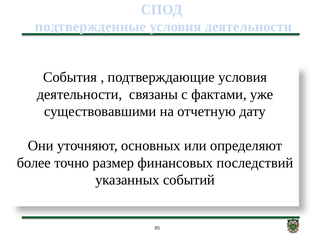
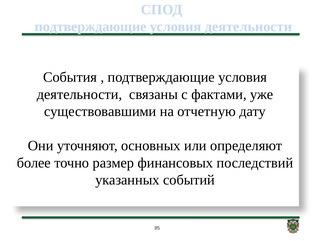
подтвержденные at (90, 27): подтвержденные -> подтверждающие
